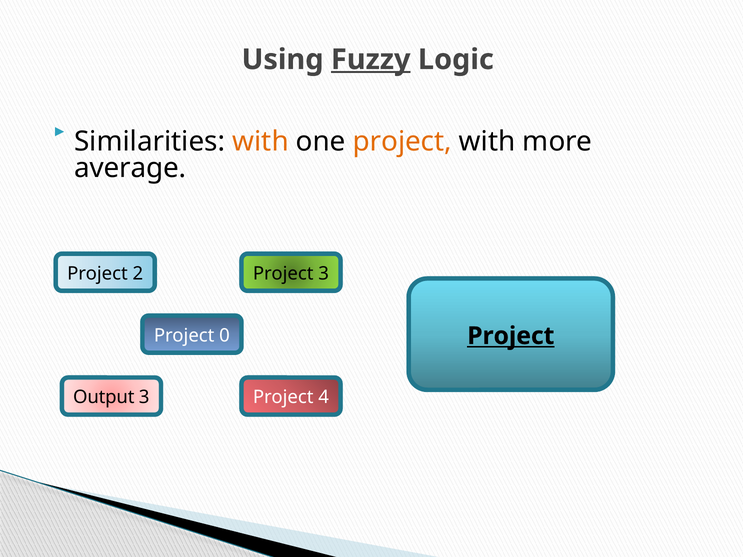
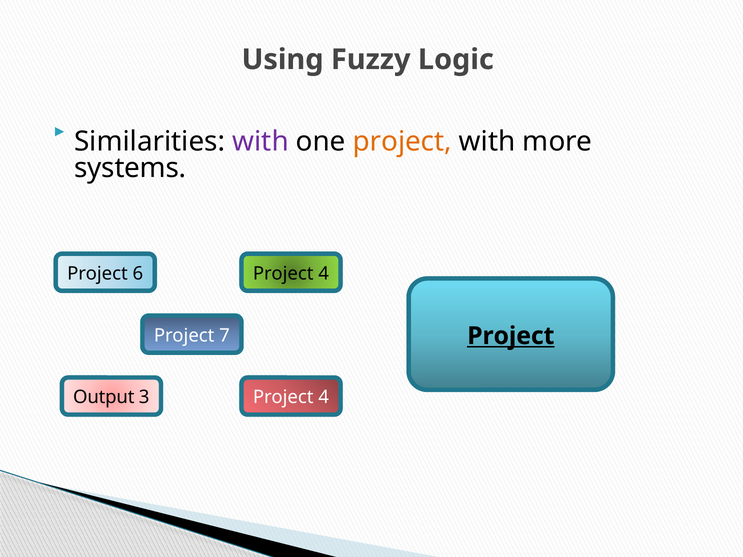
Fuzzy underline: present -> none
with at (261, 142) colour: orange -> purple
average: average -> systems
2: 2 -> 6
3 at (324, 274): 3 -> 4
0: 0 -> 7
